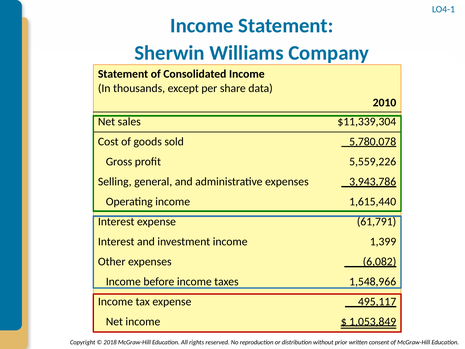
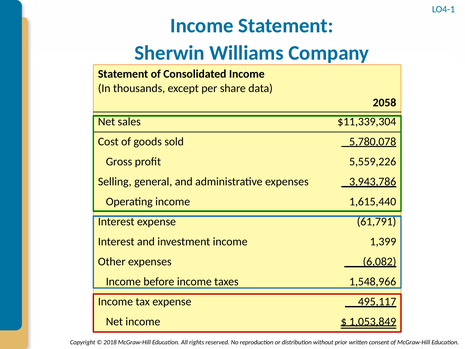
2010: 2010 -> 2058
